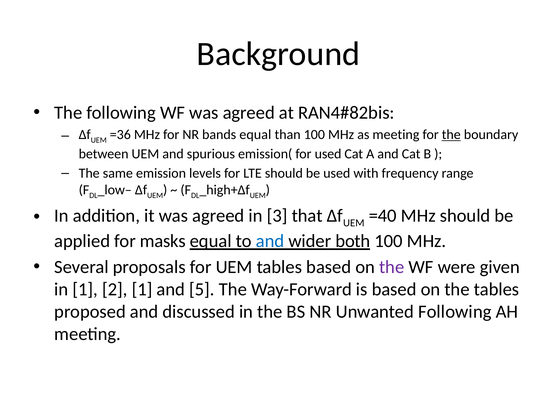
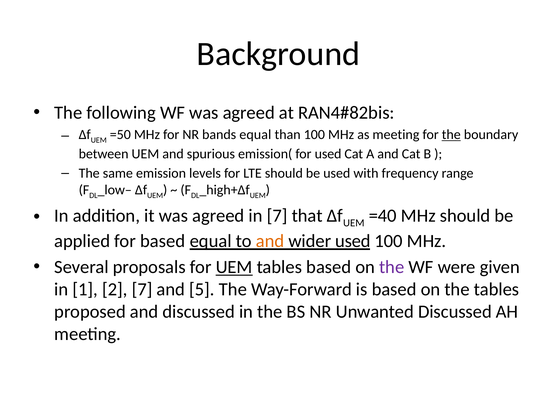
=36: =36 -> =50
in 3: 3 -> 7
for masks: masks -> based
and at (270, 241) colour: blue -> orange
wider both: both -> used
UEM at (234, 267) underline: none -> present
2 1: 1 -> 7
Unwanted Following: Following -> Discussed
